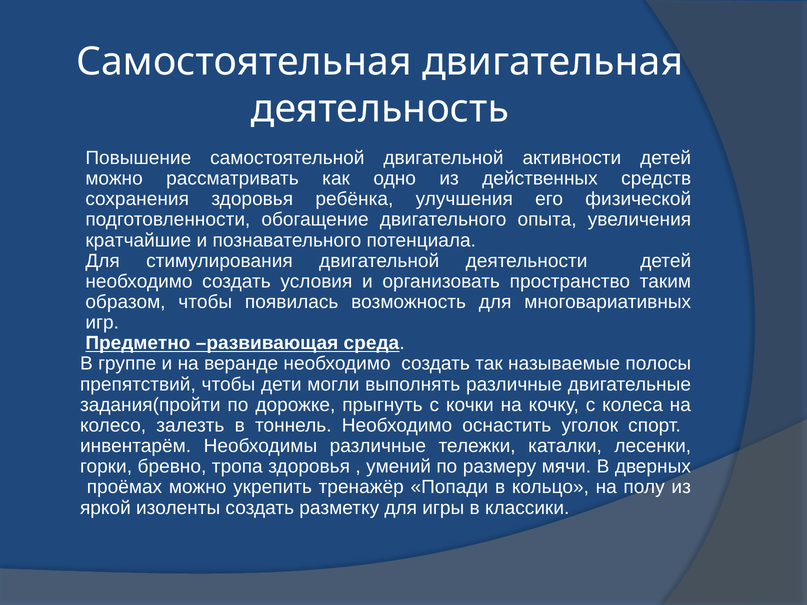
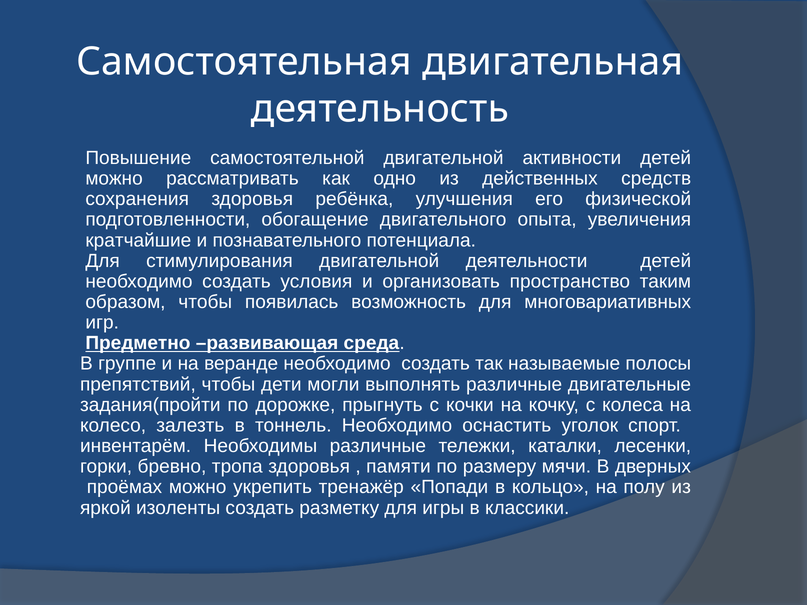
умений: умений -> памяти
